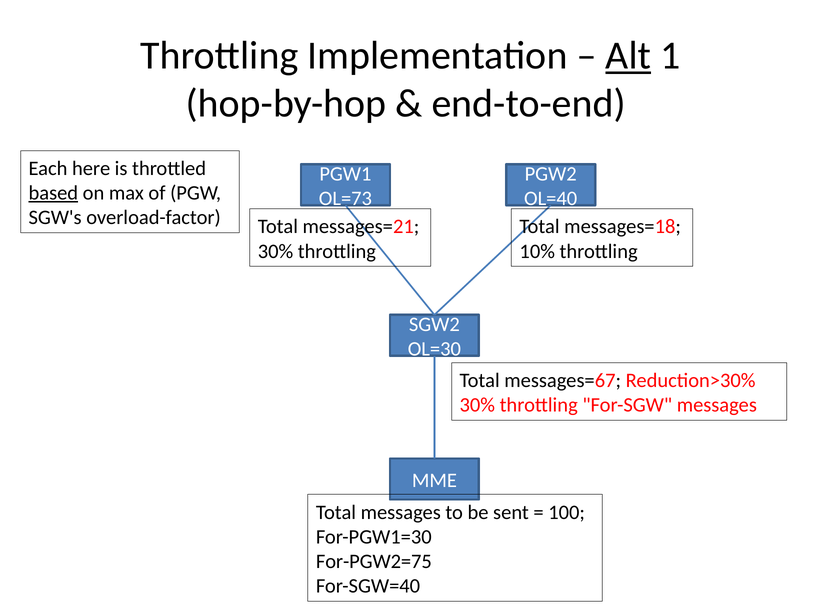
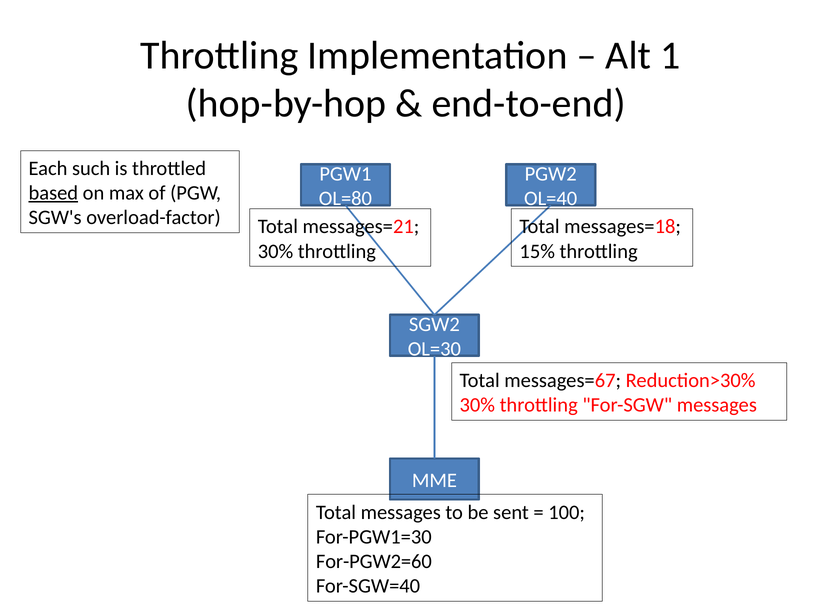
Alt underline: present -> none
here: here -> such
OL=73: OL=73 -> OL=80
10%: 10% -> 15%
For-PGW2=75: For-PGW2=75 -> For-PGW2=60
